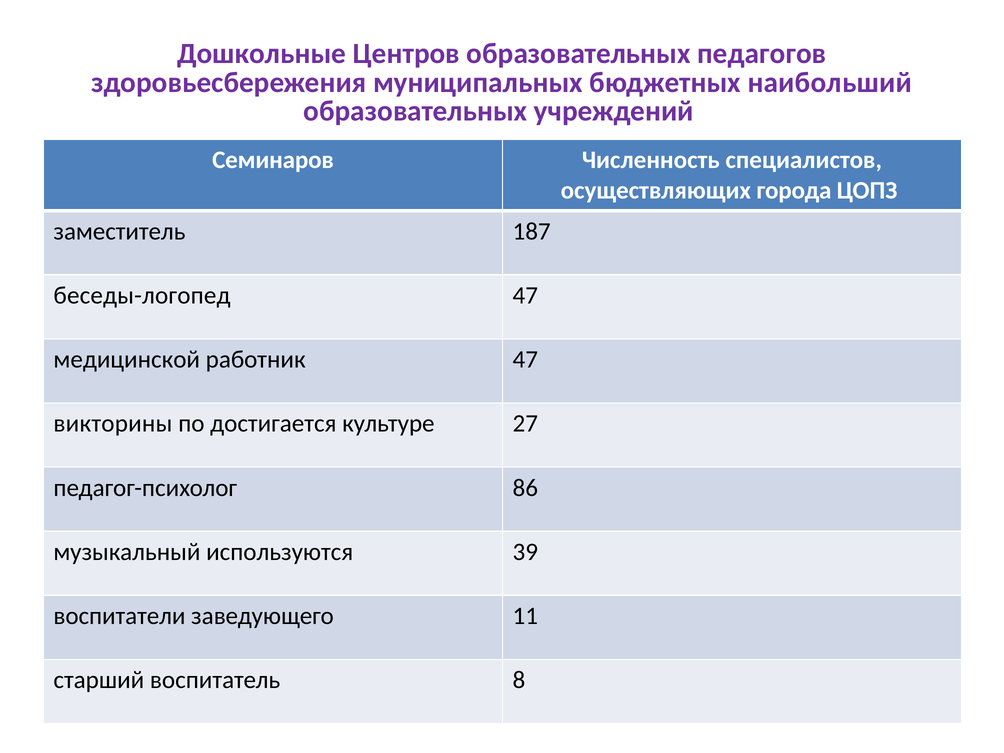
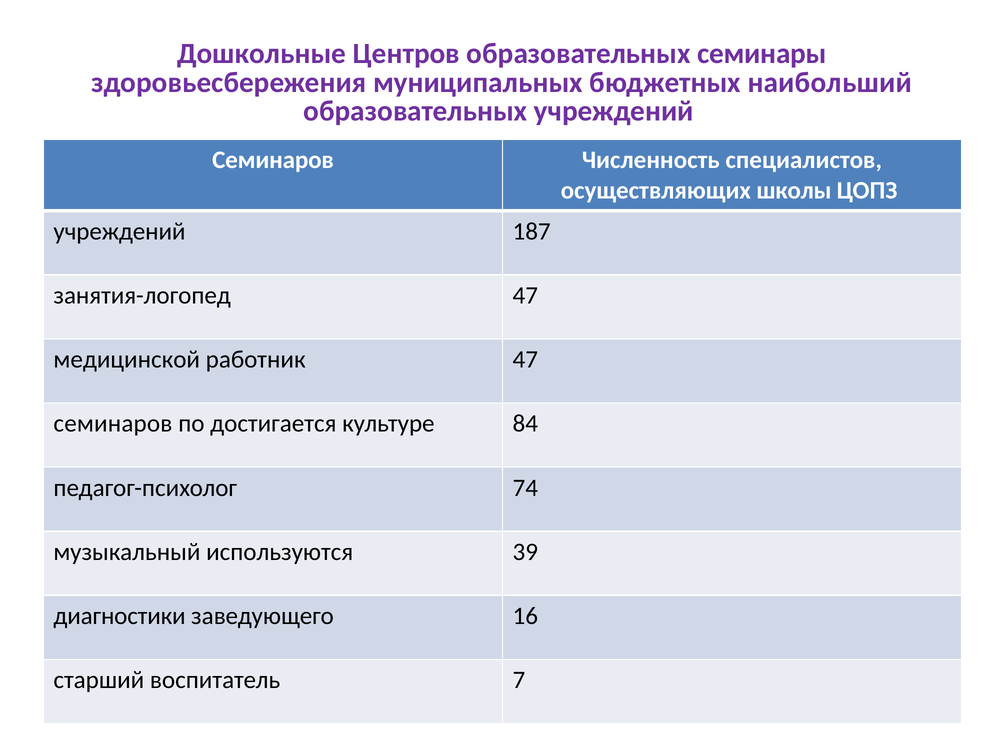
педагогов: педагогов -> семинары
города: города -> школы
заместитель at (119, 231): заместитель -> учреждений
беседы-логопед: беседы-логопед -> занятия-логопед
викторины at (113, 424): викторины -> семинаров
27: 27 -> 84
86: 86 -> 74
воспитатели: воспитатели -> диагностики
11: 11 -> 16
8: 8 -> 7
